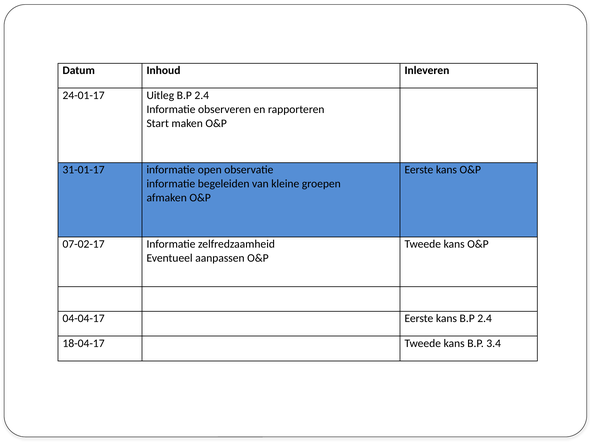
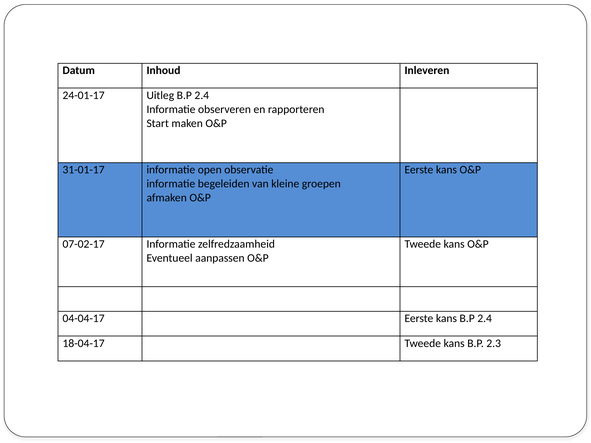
3.4: 3.4 -> 2.3
